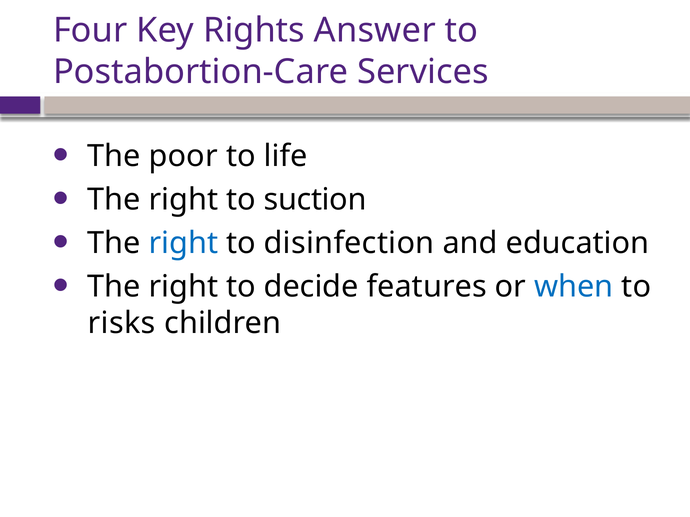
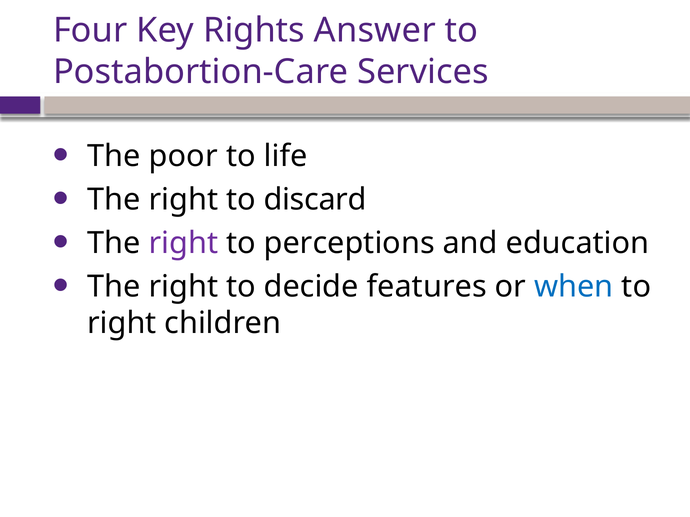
suction: suction -> discard
right at (183, 243) colour: blue -> purple
disinfection: disinfection -> perceptions
risks at (122, 324): risks -> right
